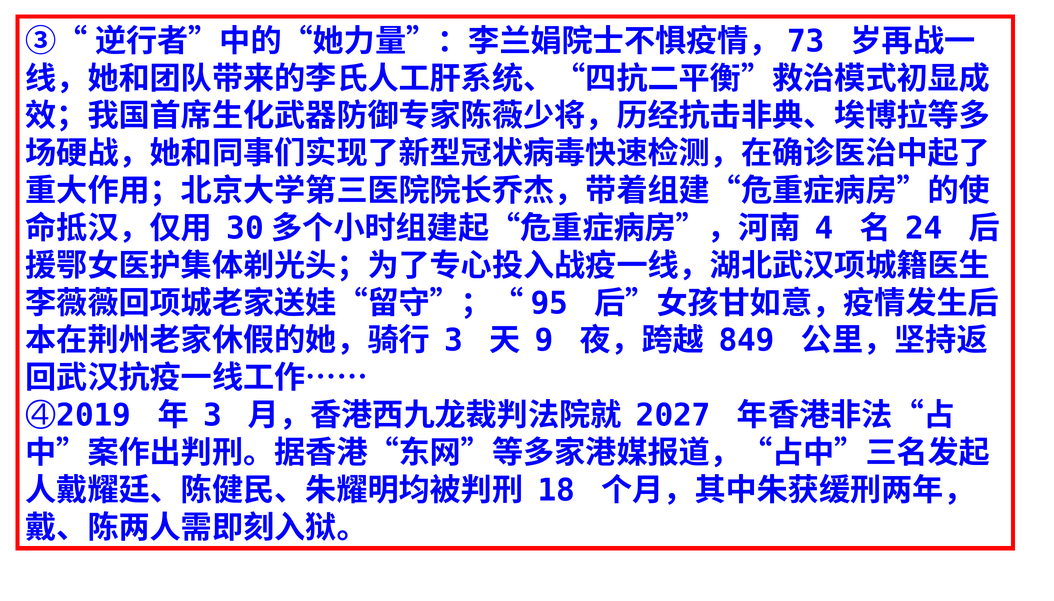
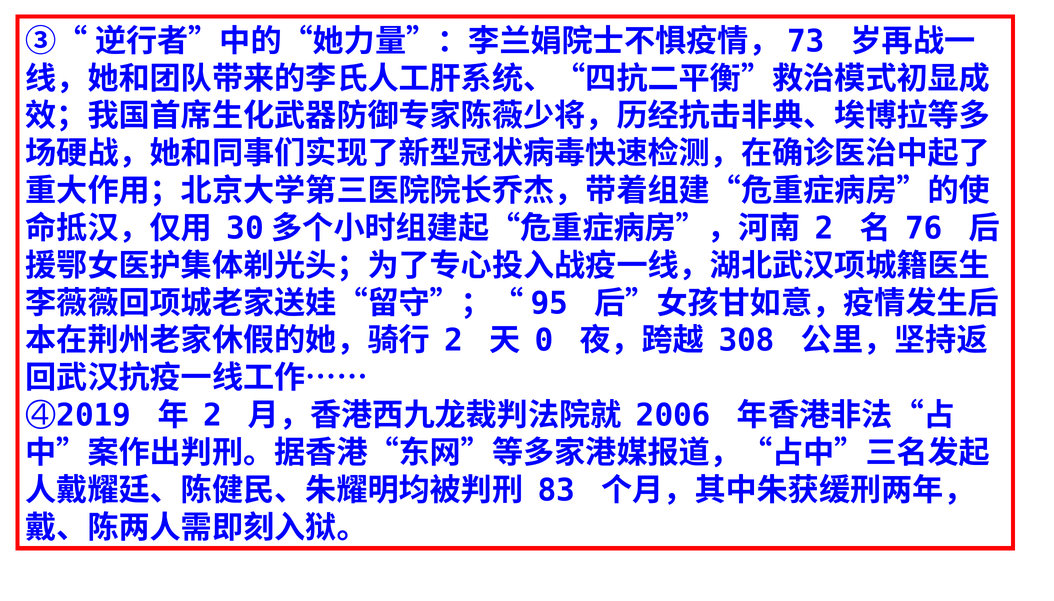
4 at (824, 228): 4 -> 2
24: 24 -> 76
3 at (454, 341): 3 -> 2
9: 9 -> 0
849: 849 -> 308
3 at (212, 416): 3 -> 2
2027: 2027 -> 2006
18: 18 -> 83
